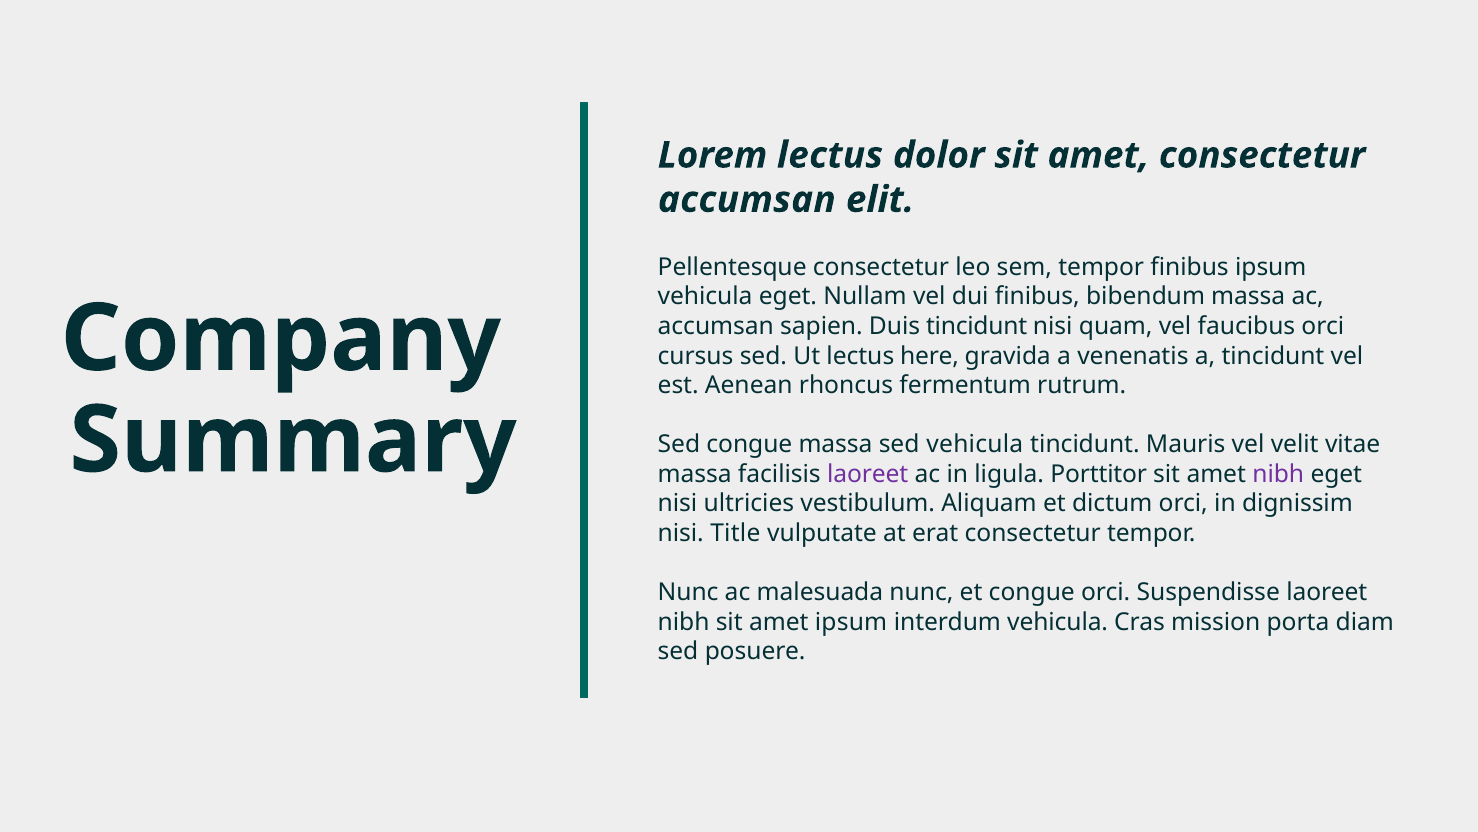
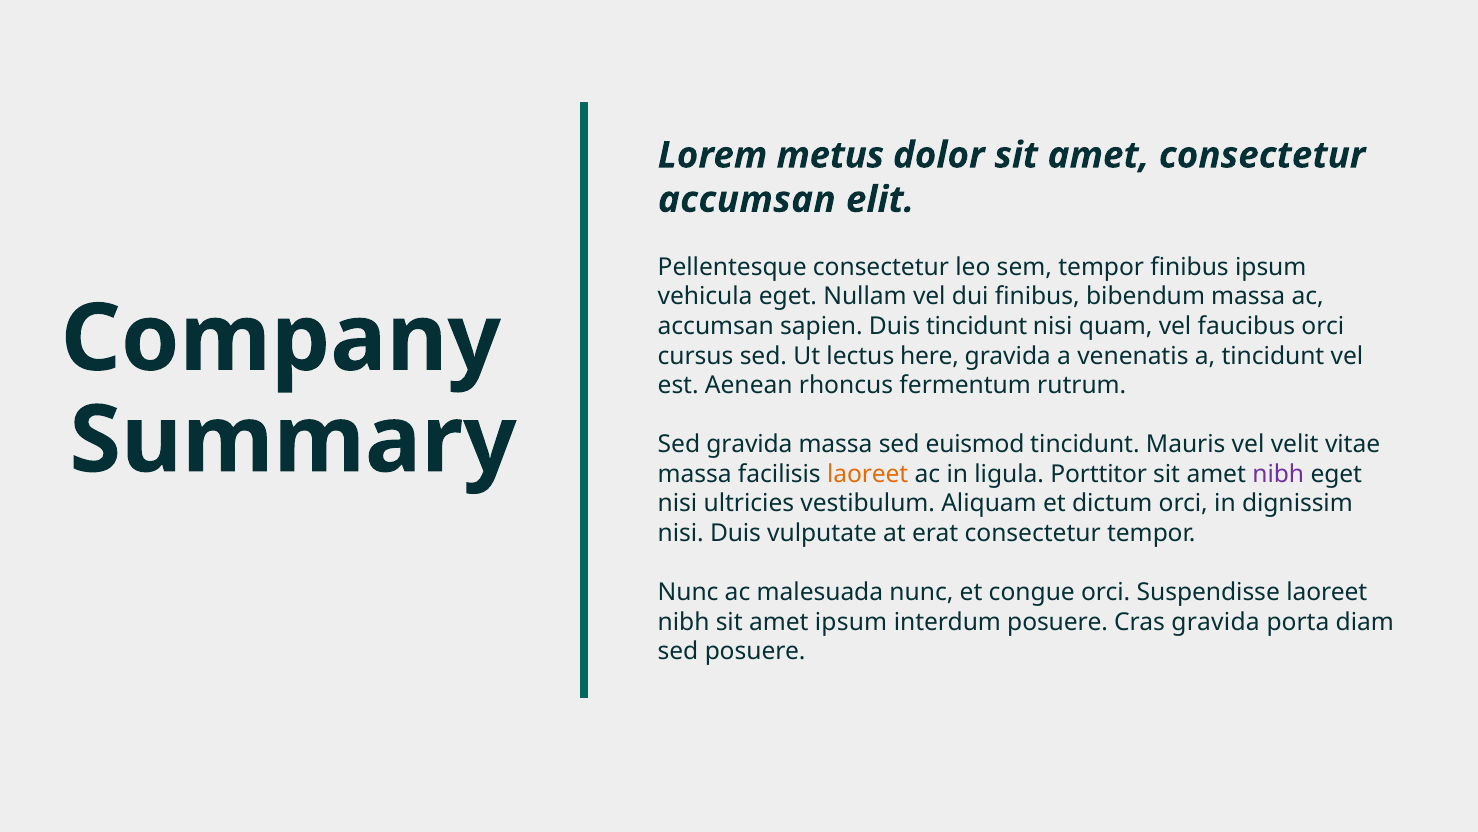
Lorem lectus: lectus -> metus
Sed congue: congue -> gravida
sed vehicula: vehicula -> euismod
laoreet at (868, 474) colour: purple -> orange
nisi Title: Title -> Duis
interdum vehicula: vehicula -> posuere
Cras mission: mission -> gravida
